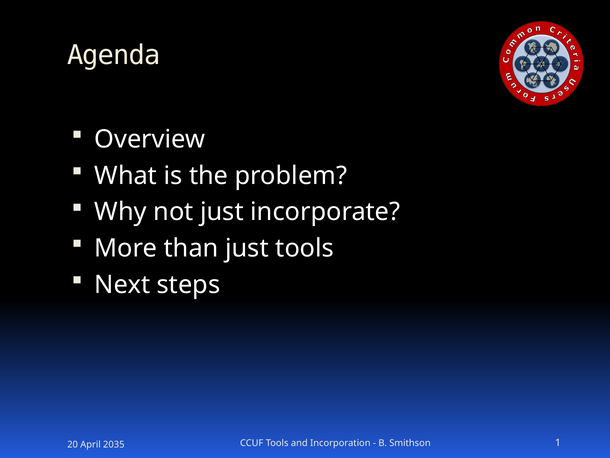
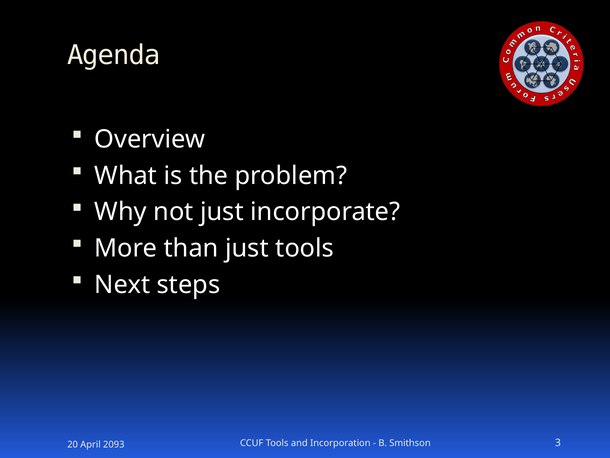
1: 1 -> 3
2035: 2035 -> 2093
